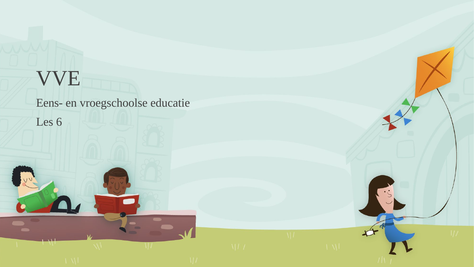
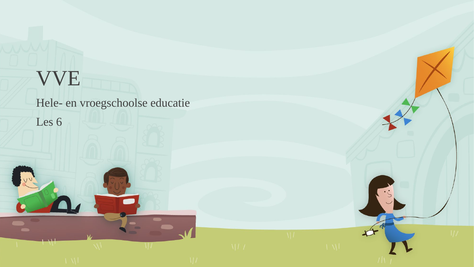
Eens-: Eens- -> Hele-
